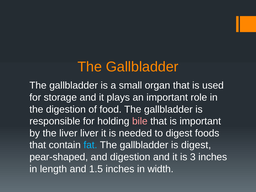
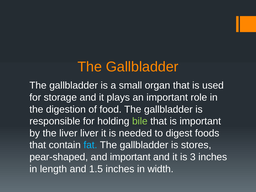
bile colour: pink -> light green
is digest: digest -> stores
and digestion: digestion -> important
